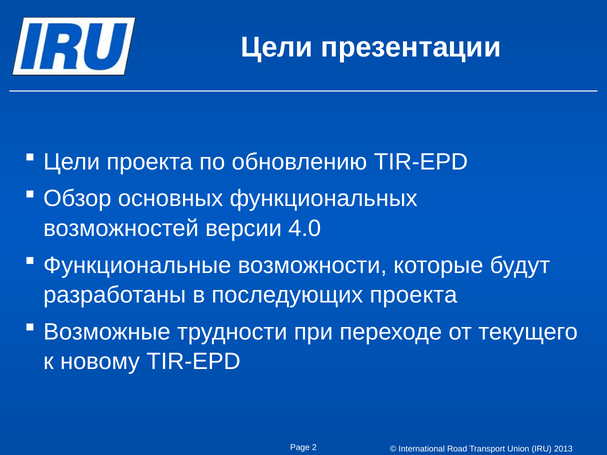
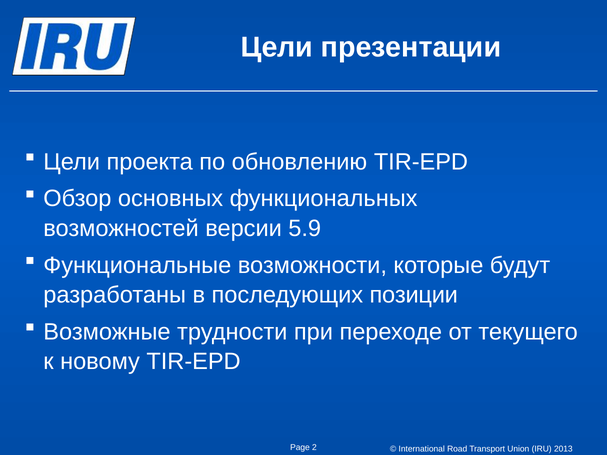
4.0: 4.0 -> 5.9
последующих проекта: проекта -> позиции
